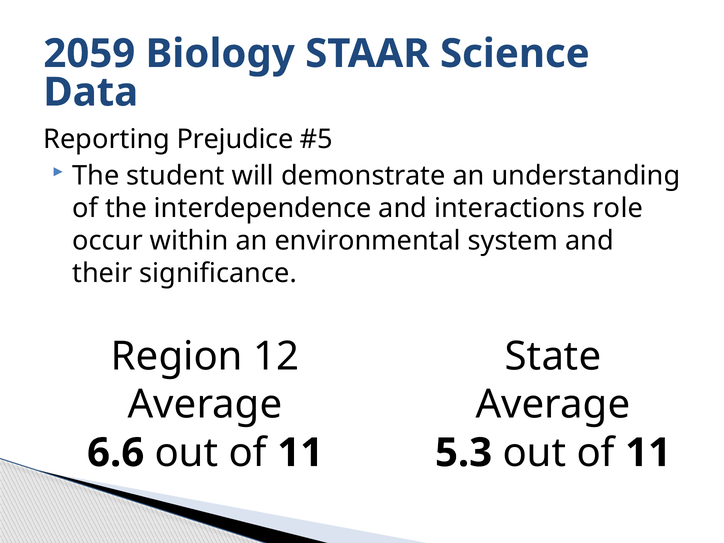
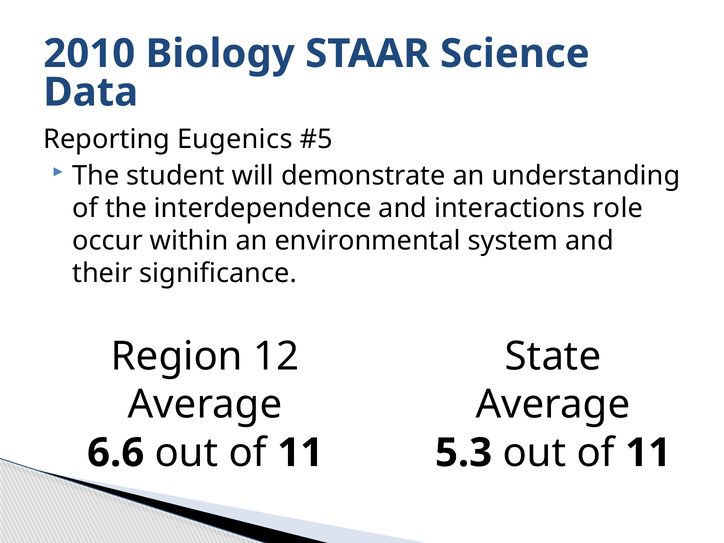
2059: 2059 -> 2010
Prejudice: Prejudice -> Eugenics
